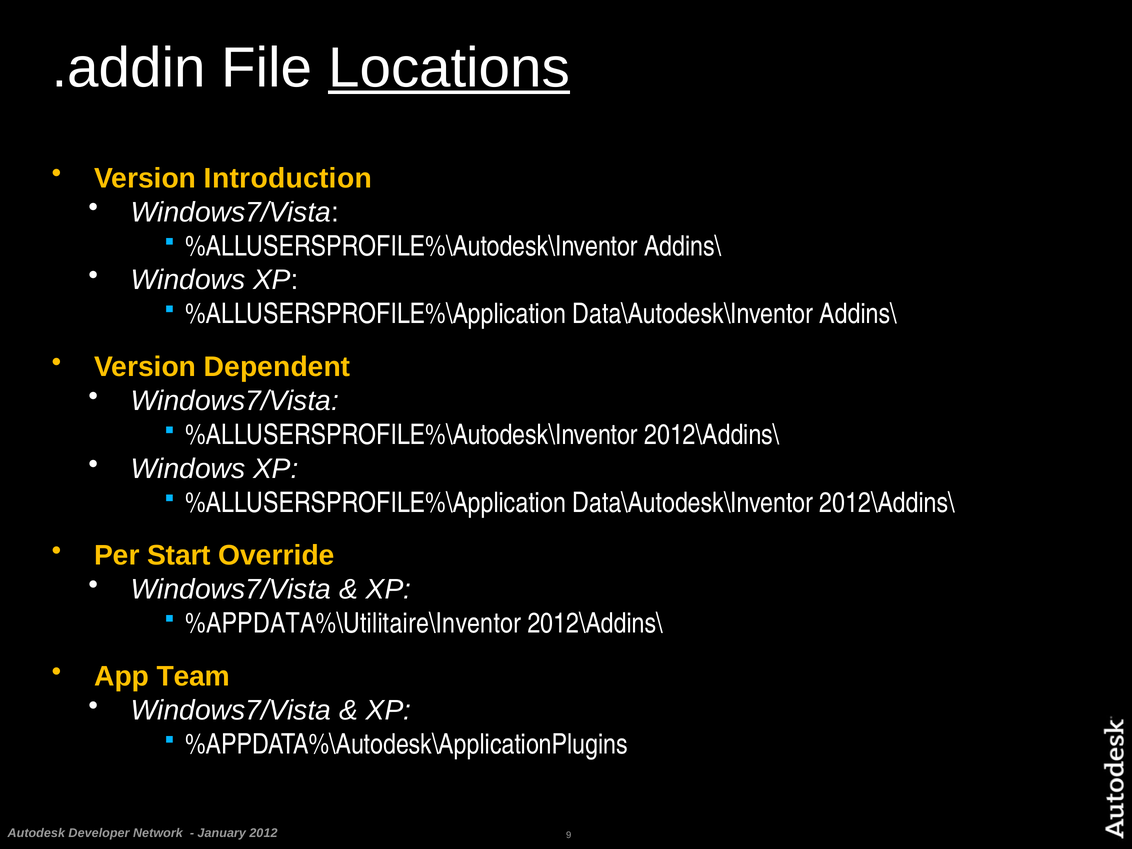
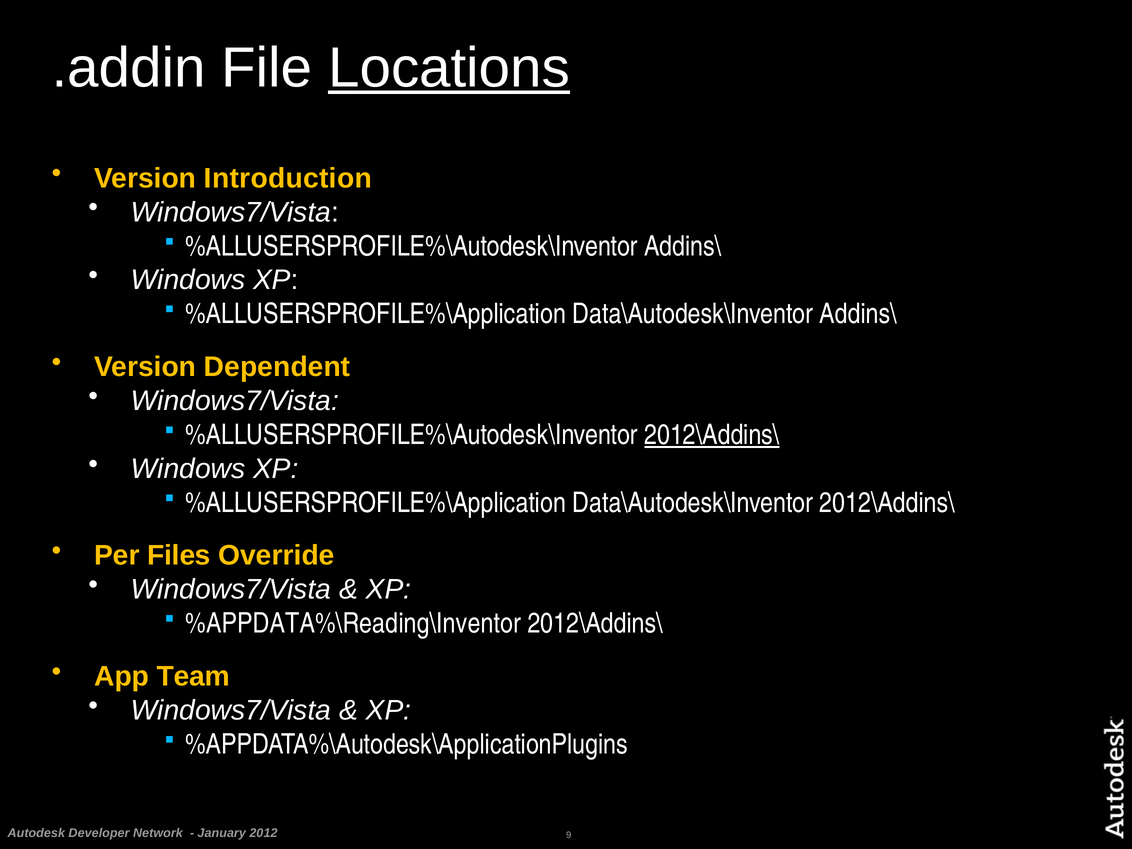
2012\Addins\ at (712, 435) underline: none -> present
Start: Start -> Files
%APPDATA%\Utilitaire\Inventor: %APPDATA%\Utilitaire\Inventor -> %APPDATA%\Reading\Inventor
